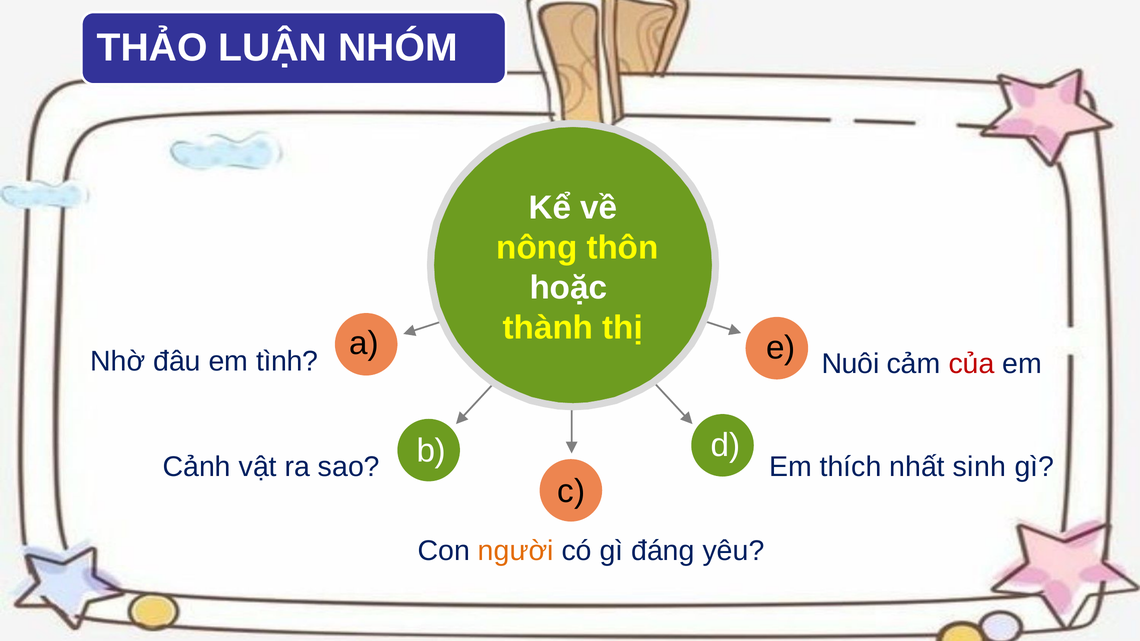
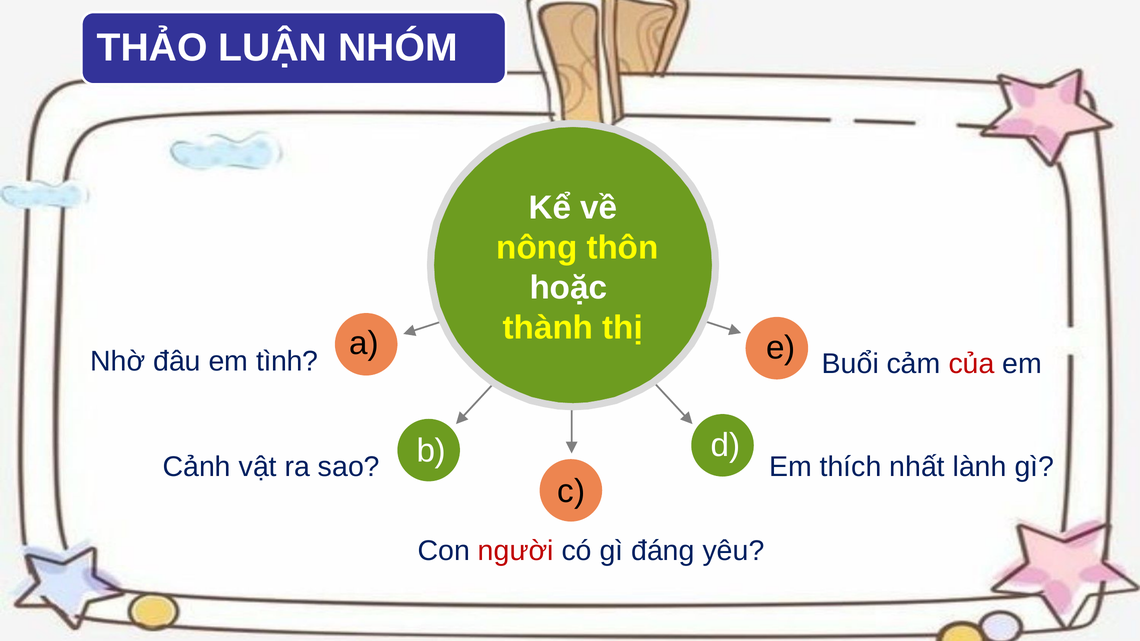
Nuôi: Nuôi -> Buổi
sinh: sinh -> lành
người colour: orange -> red
